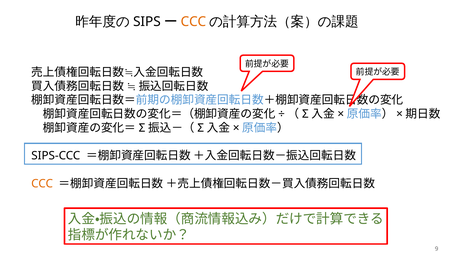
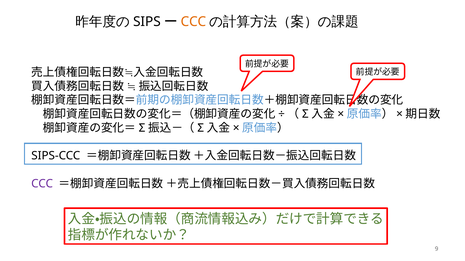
CCC at (42, 184) colour: orange -> purple
